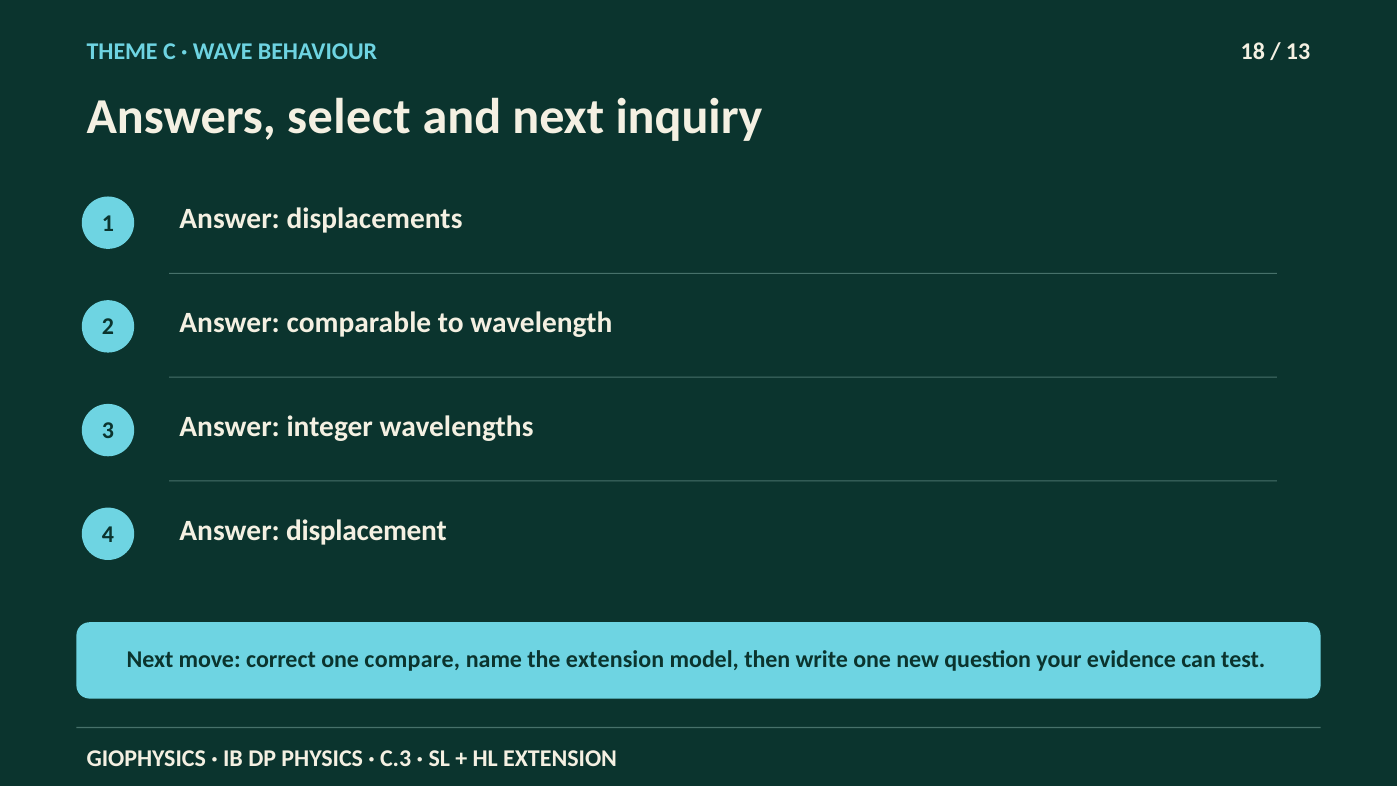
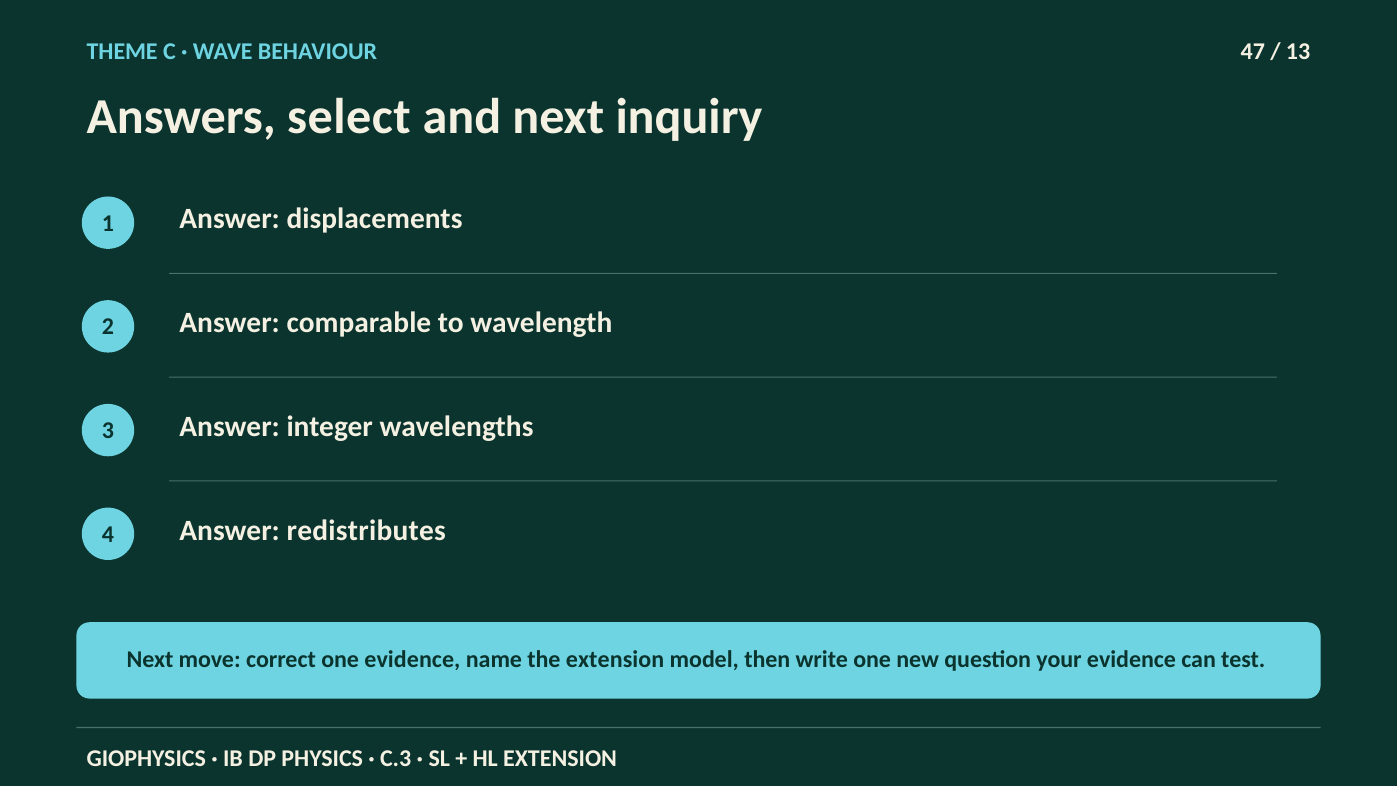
18: 18 -> 47
displacement: displacement -> redistributes
one compare: compare -> evidence
